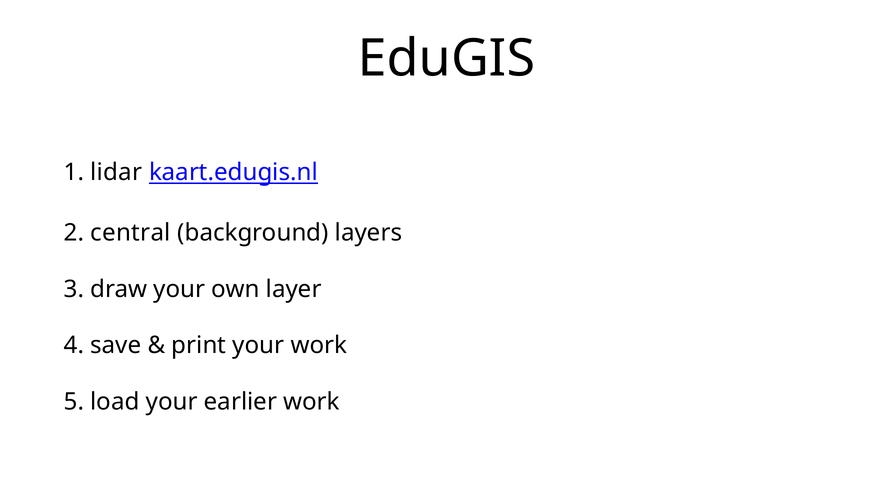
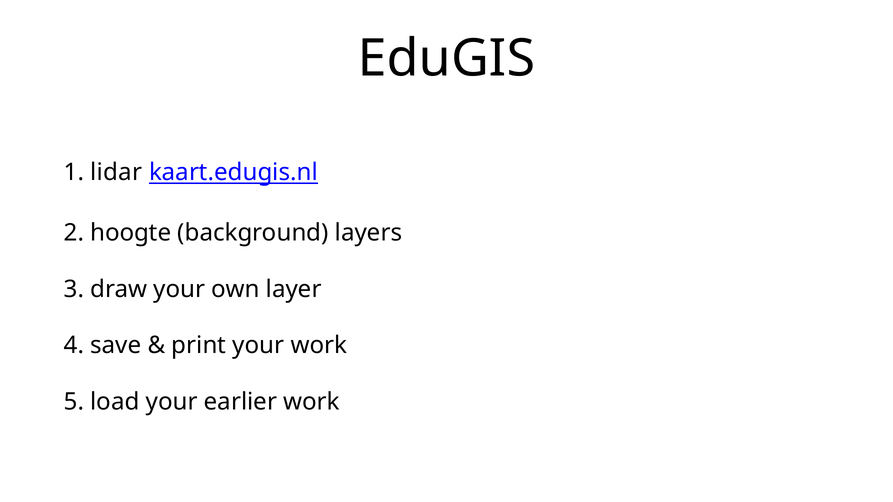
central: central -> hoogte
